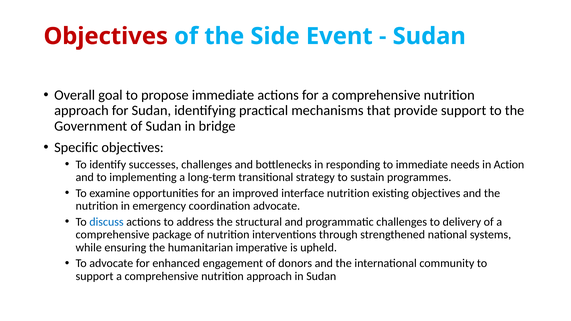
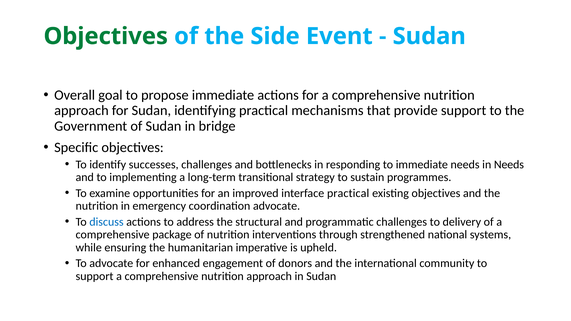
Objectives at (106, 36) colour: red -> green
in Action: Action -> Needs
interface nutrition: nutrition -> practical
